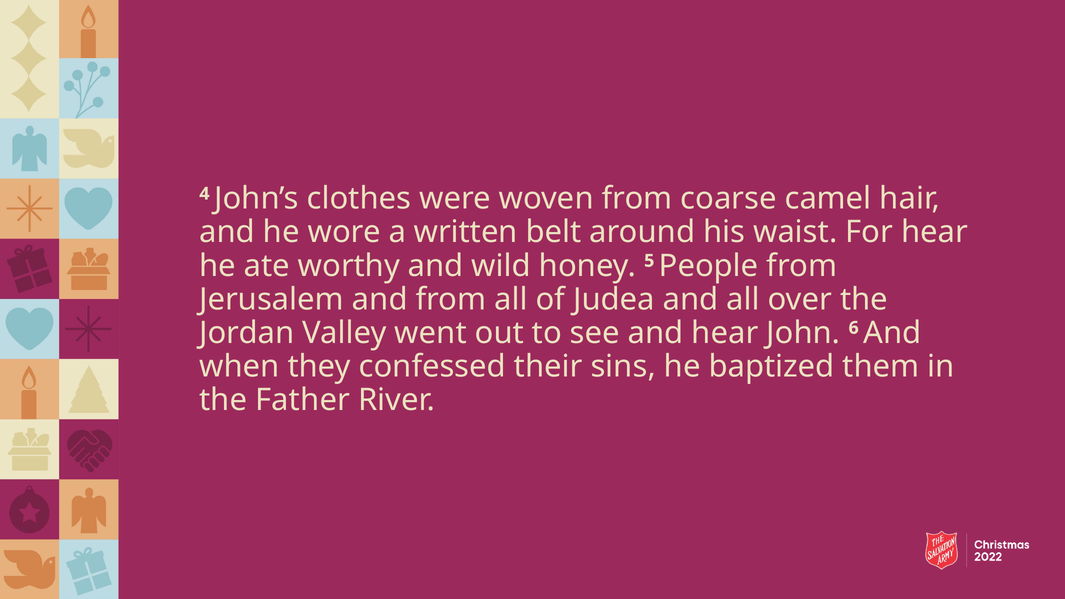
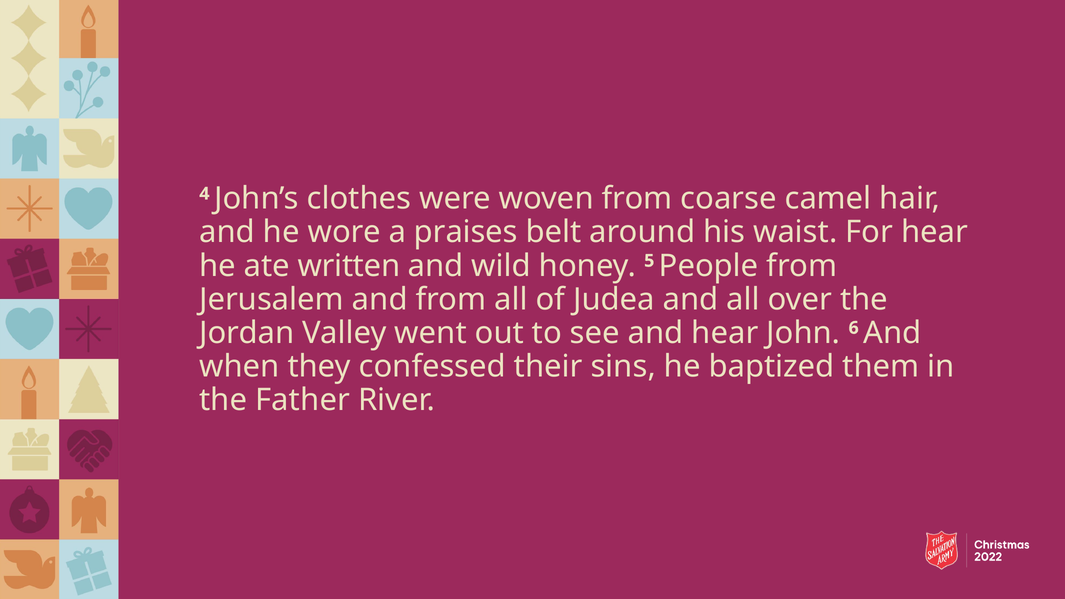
written: written -> praises
worthy: worthy -> written
